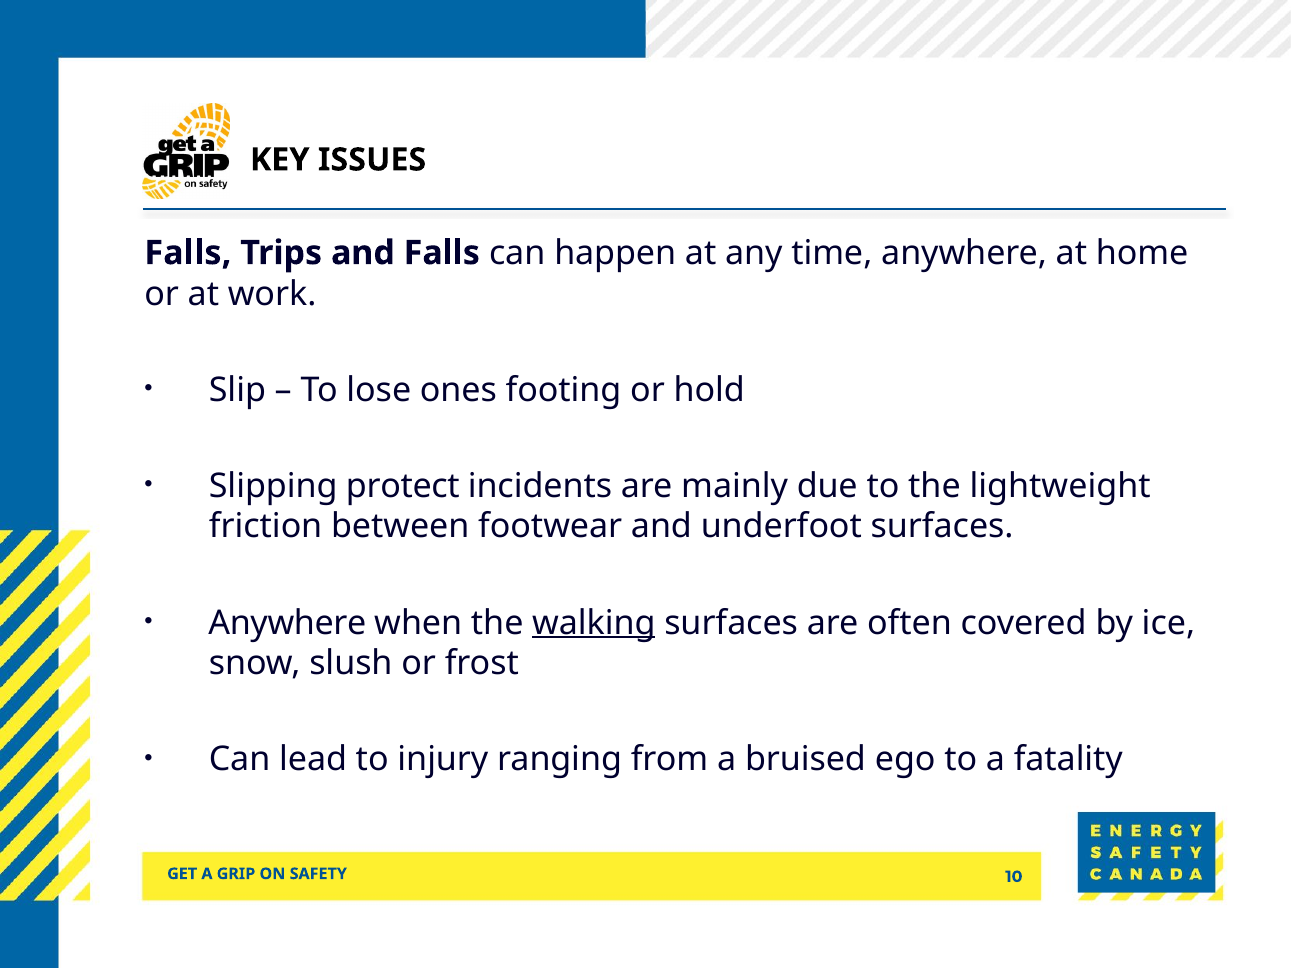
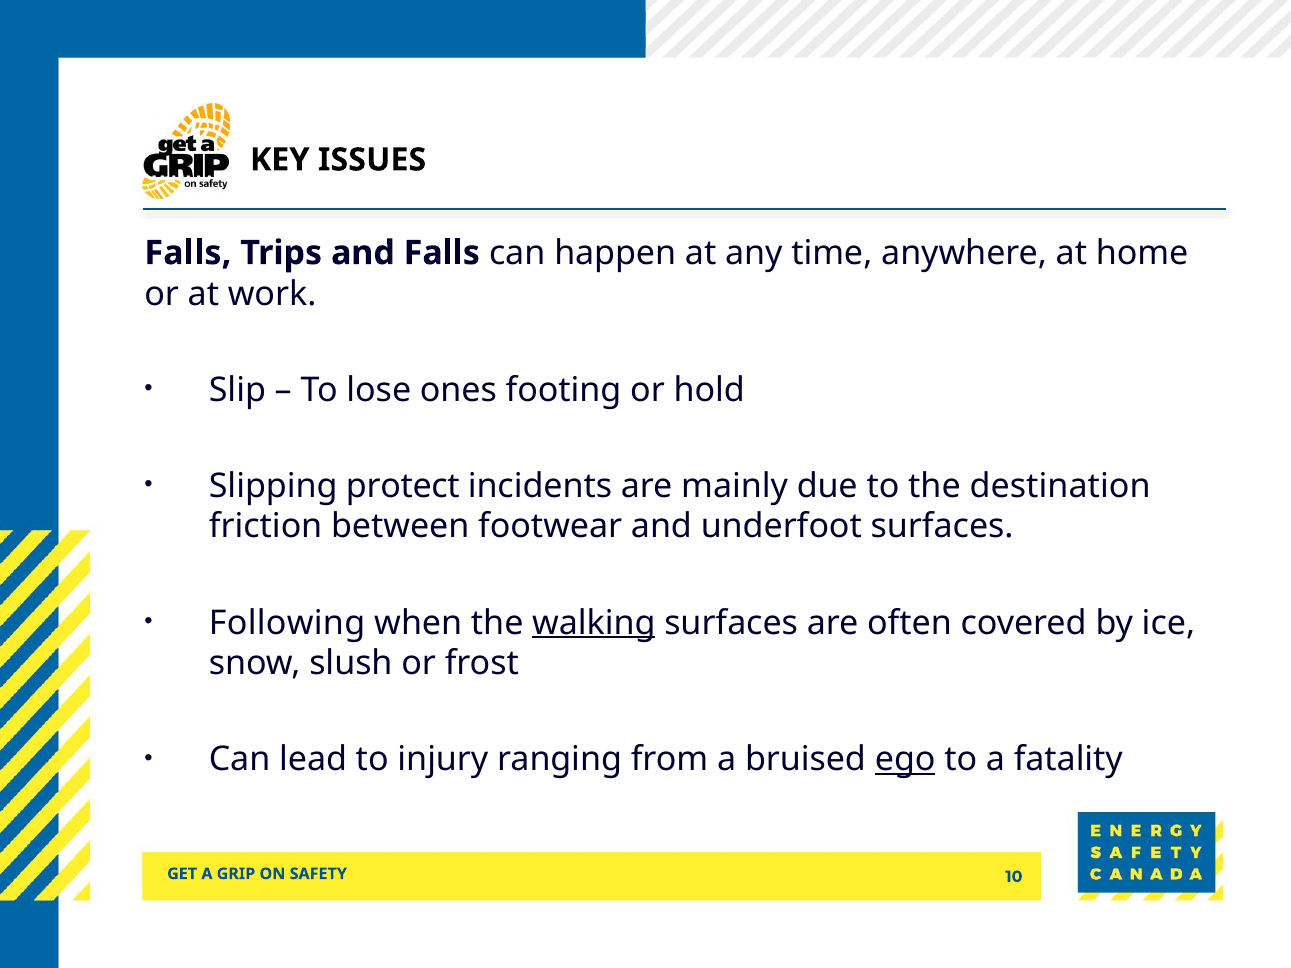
lightweight: lightweight -> destination
Anywhere at (287, 623): Anywhere -> Following
ego underline: none -> present
